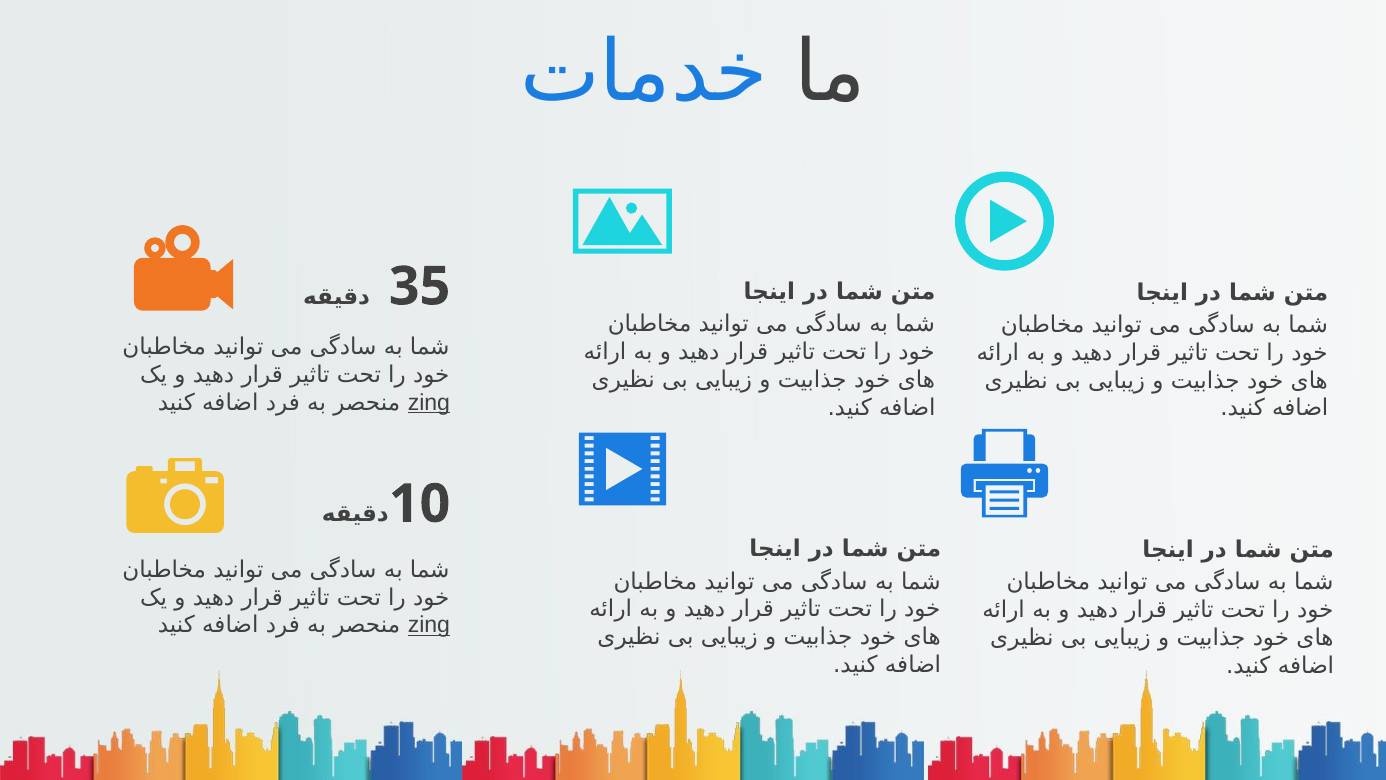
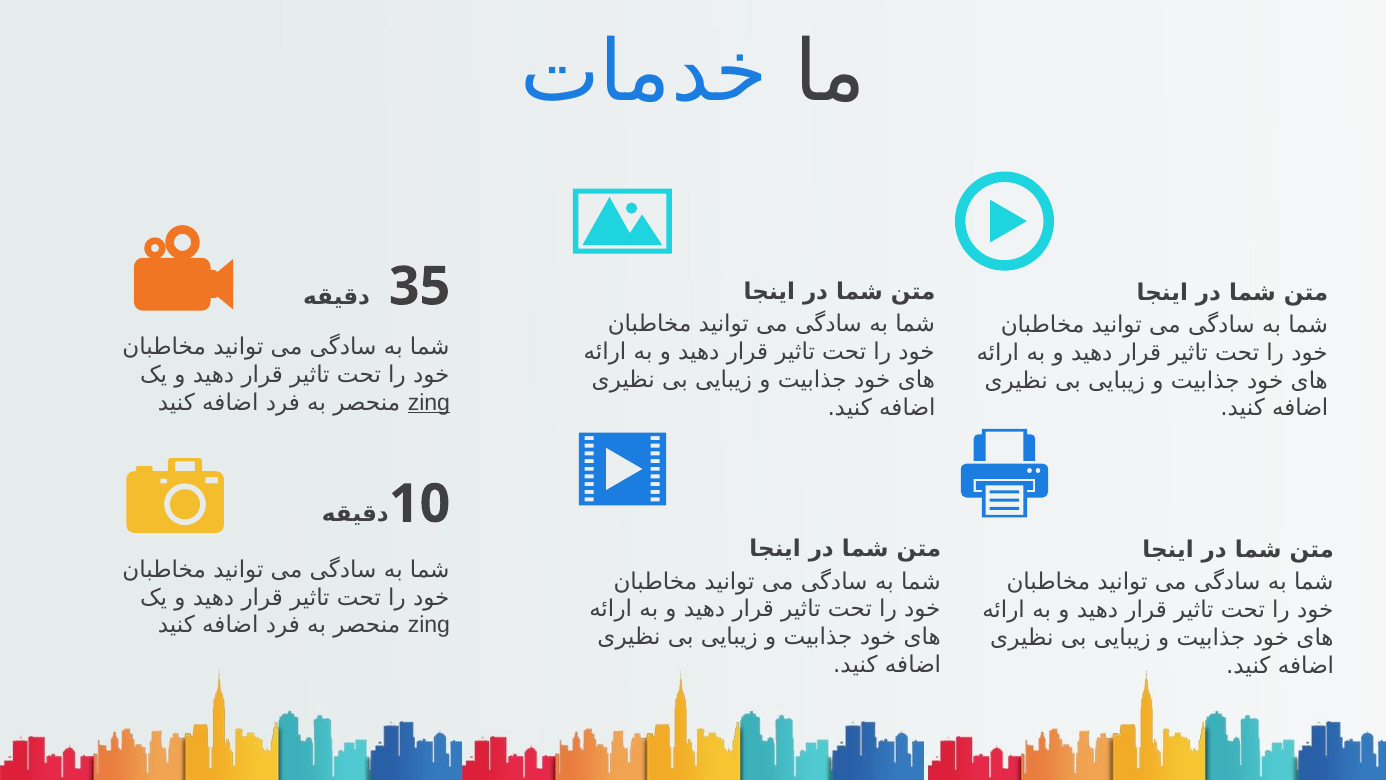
zing at (429, 625) underline: present -> none
